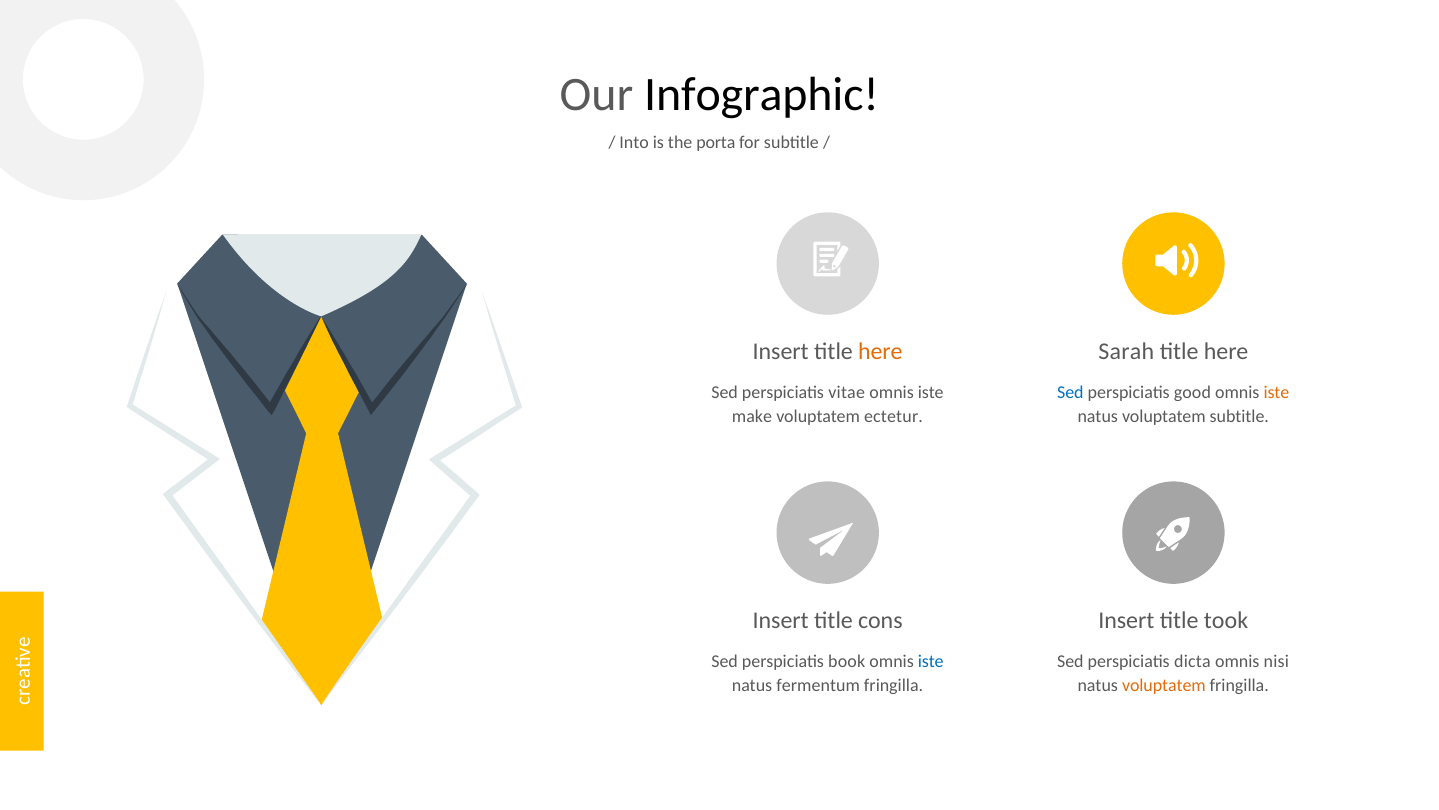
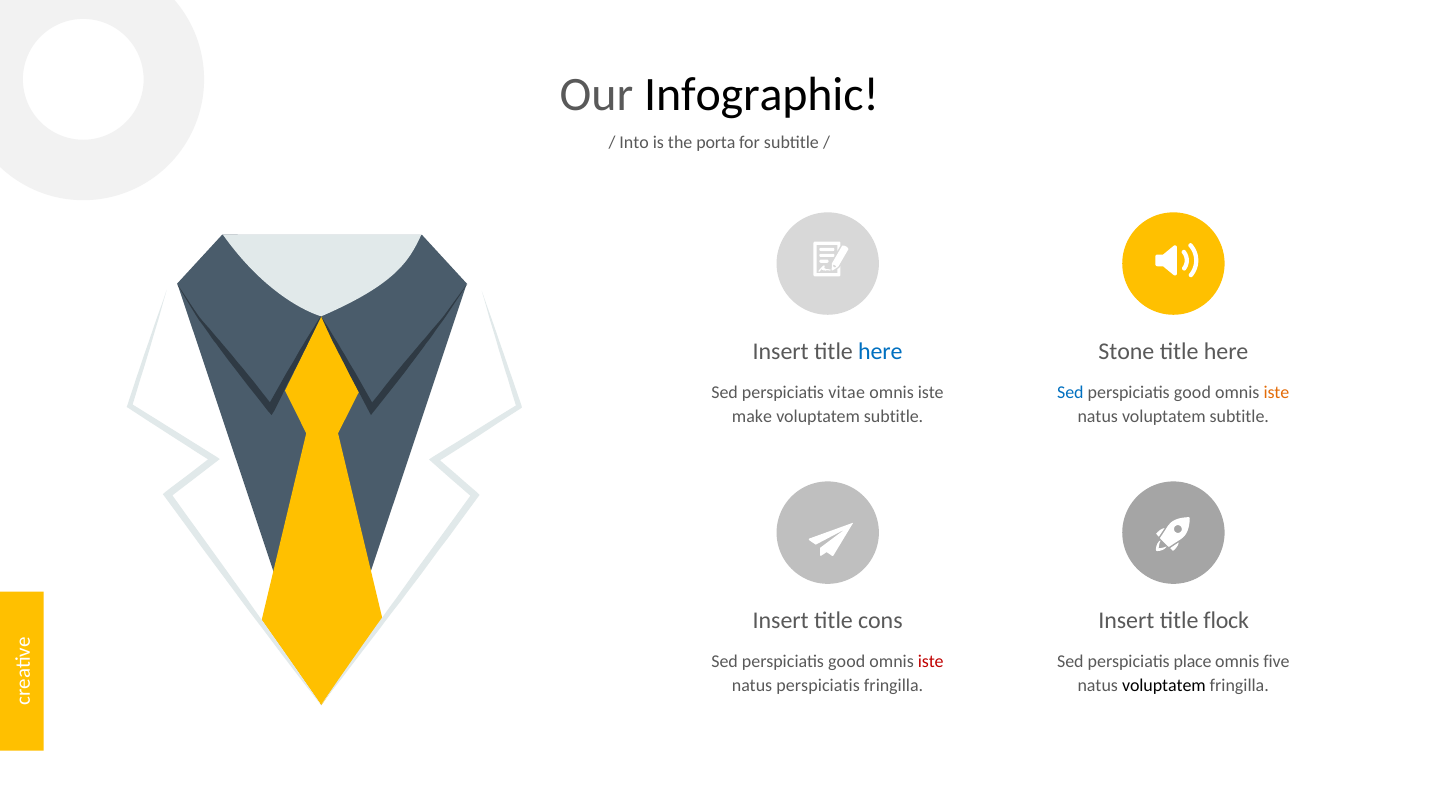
here at (880, 351) colour: orange -> blue
Sarah: Sarah -> Stone
ectetur at (894, 416): ectetur -> subtitle
took: took -> flock
book at (847, 661): book -> good
iste at (931, 661) colour: blue -> red
dicta: dicta -> place
nisi: nisi -> five
natus fermentum: fermentum -> perspiciatis
voluptatem at (1164, 685) colour: orange -> black
